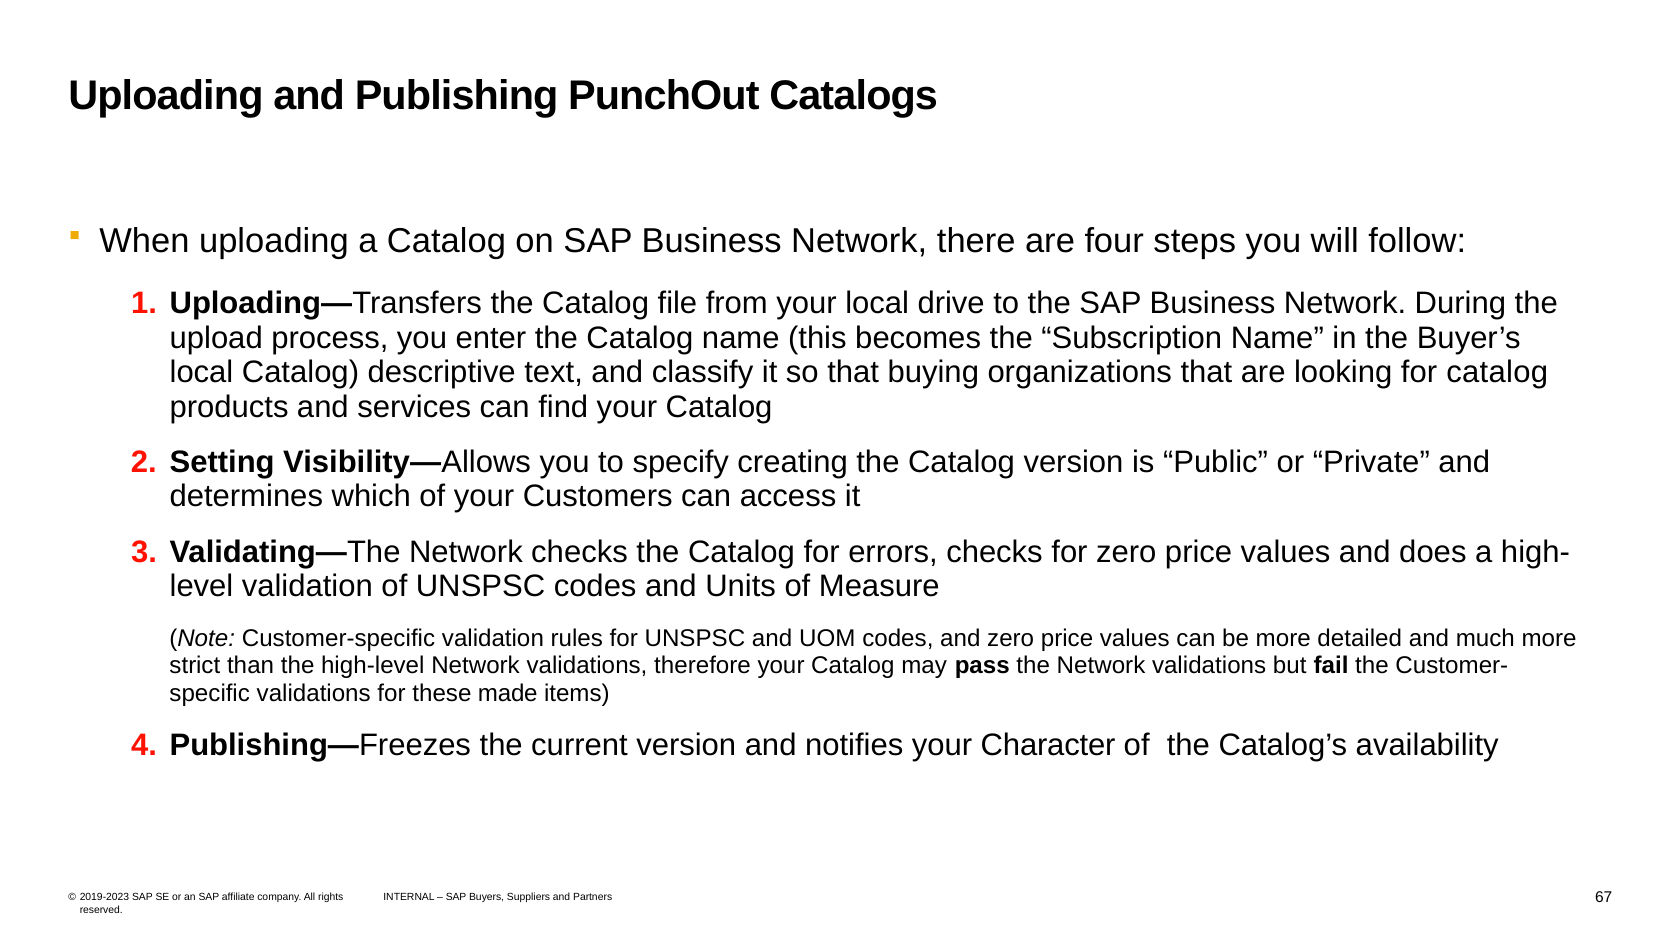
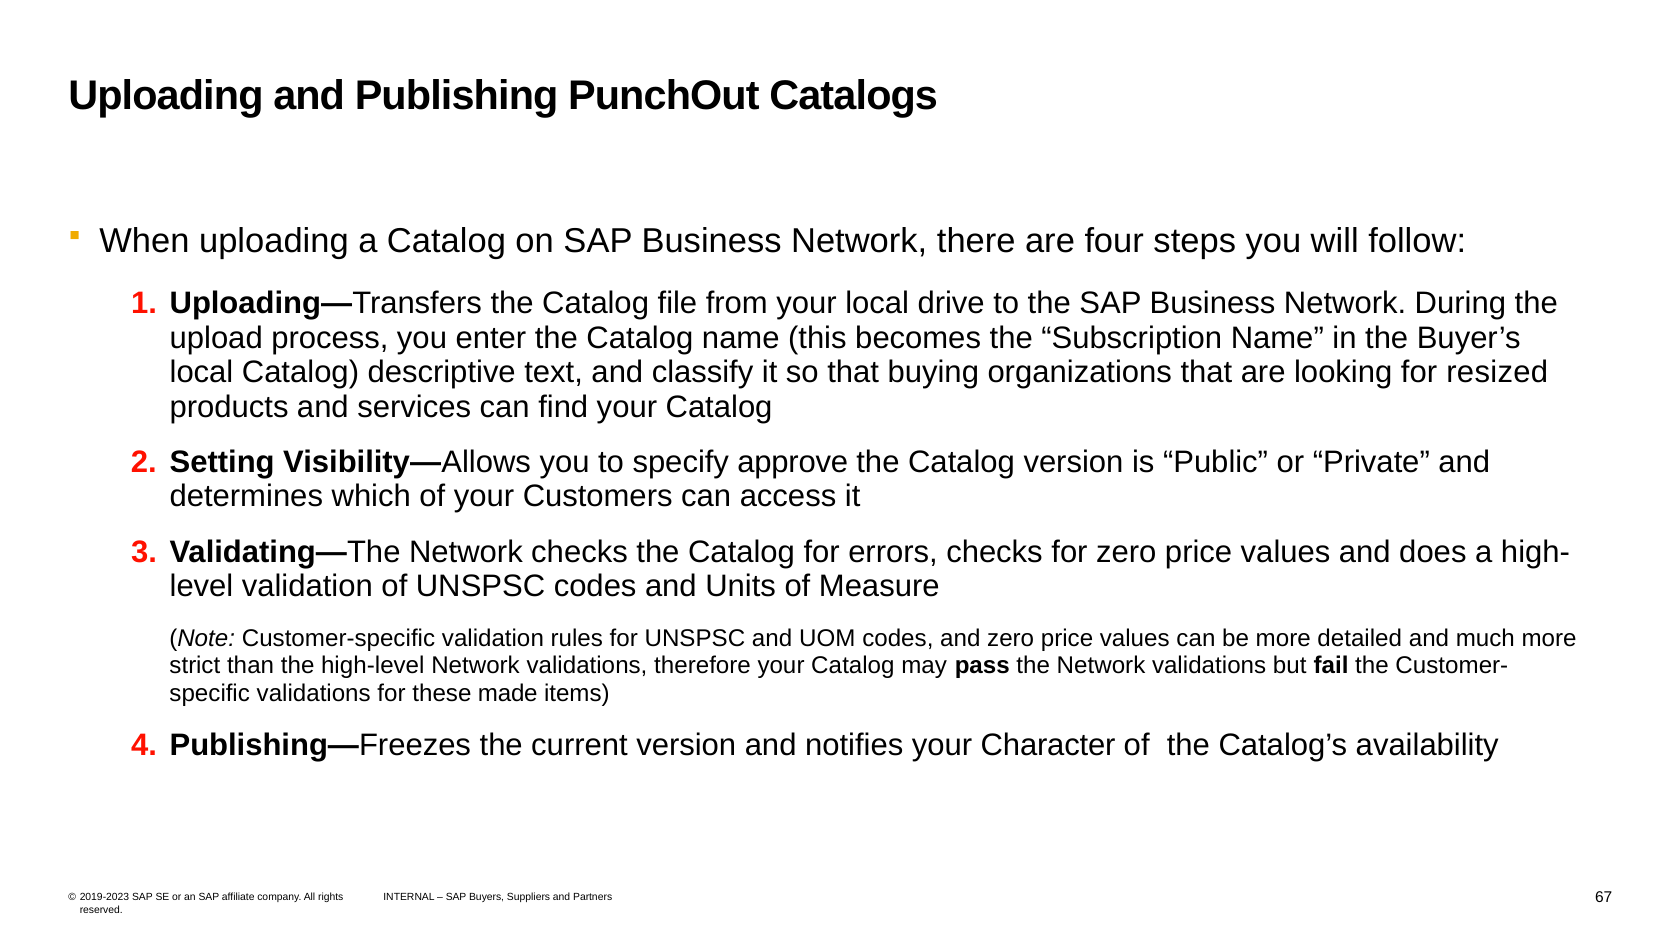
for catalog: catalog -> resized
creating: creating -> approve
